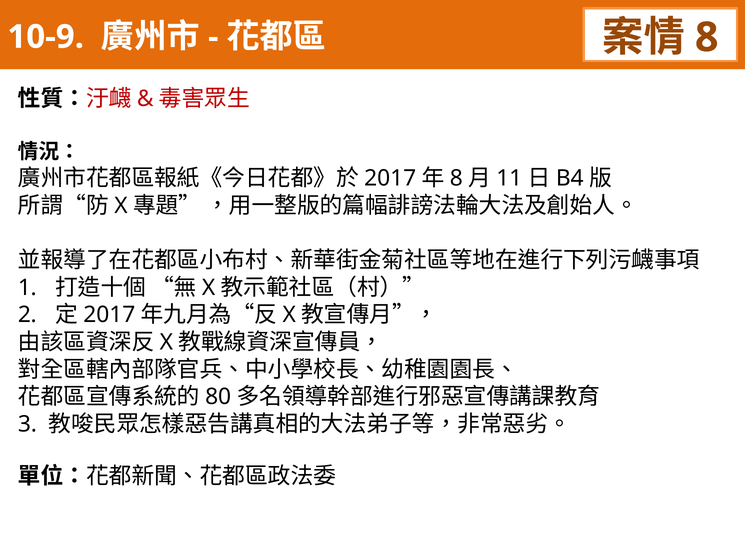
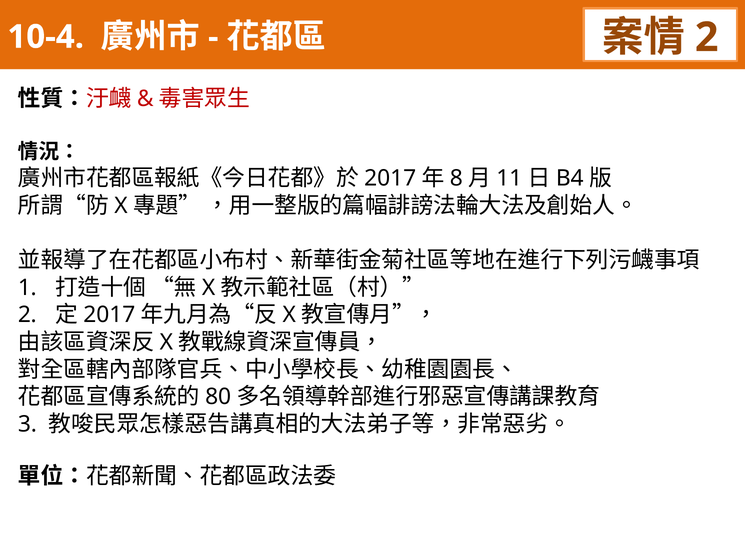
10-9: 10-9 -> 10-4
8 at (707, 37): 8 -> 2
